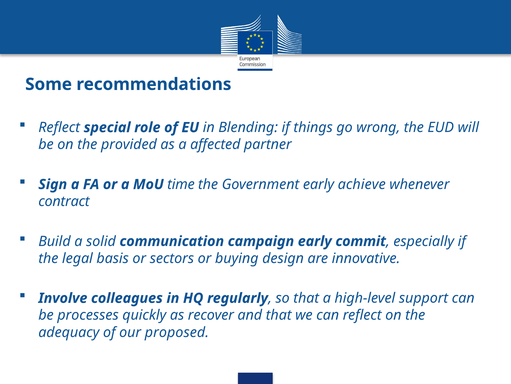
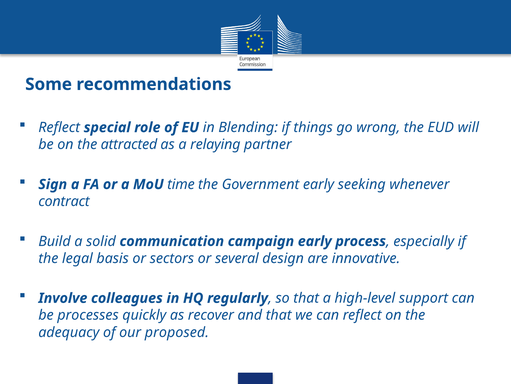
provided: provided -> attracted
affected: affected -> relaying
achieve: achieve -> seeking
commit: commit -> process
buying: buying -> several
